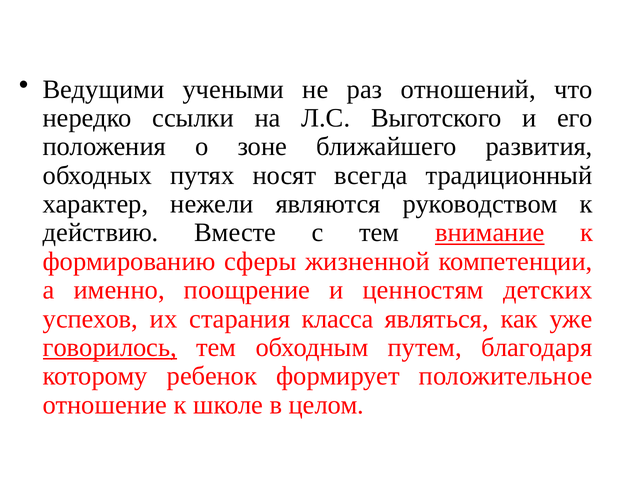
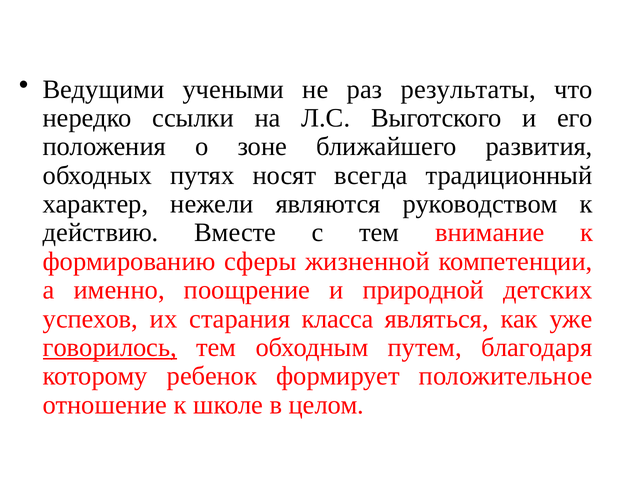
отношений: отношений -> результаты
внимание underline: present -> none
ценностям: ценностям -> природной
